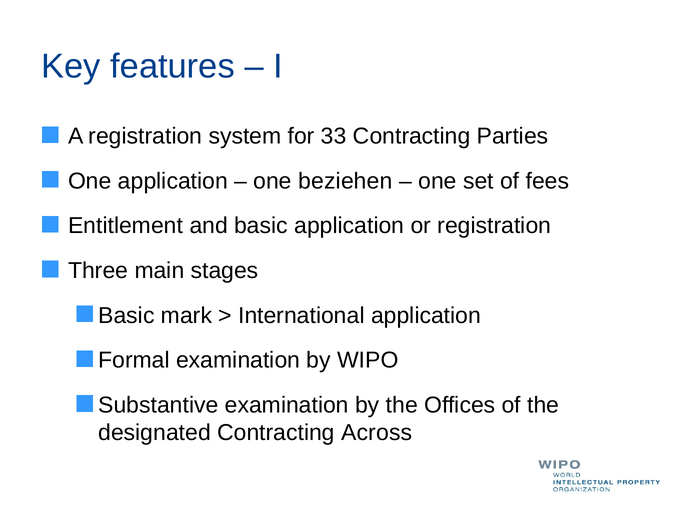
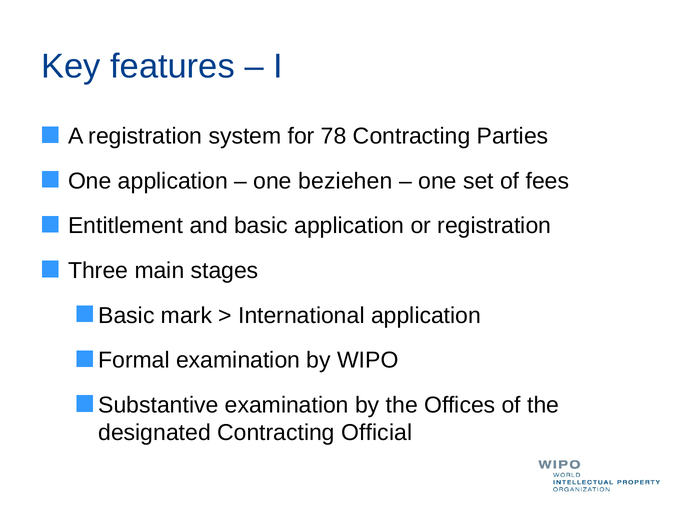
33: 33 -> 78
Across: Across -> Official
